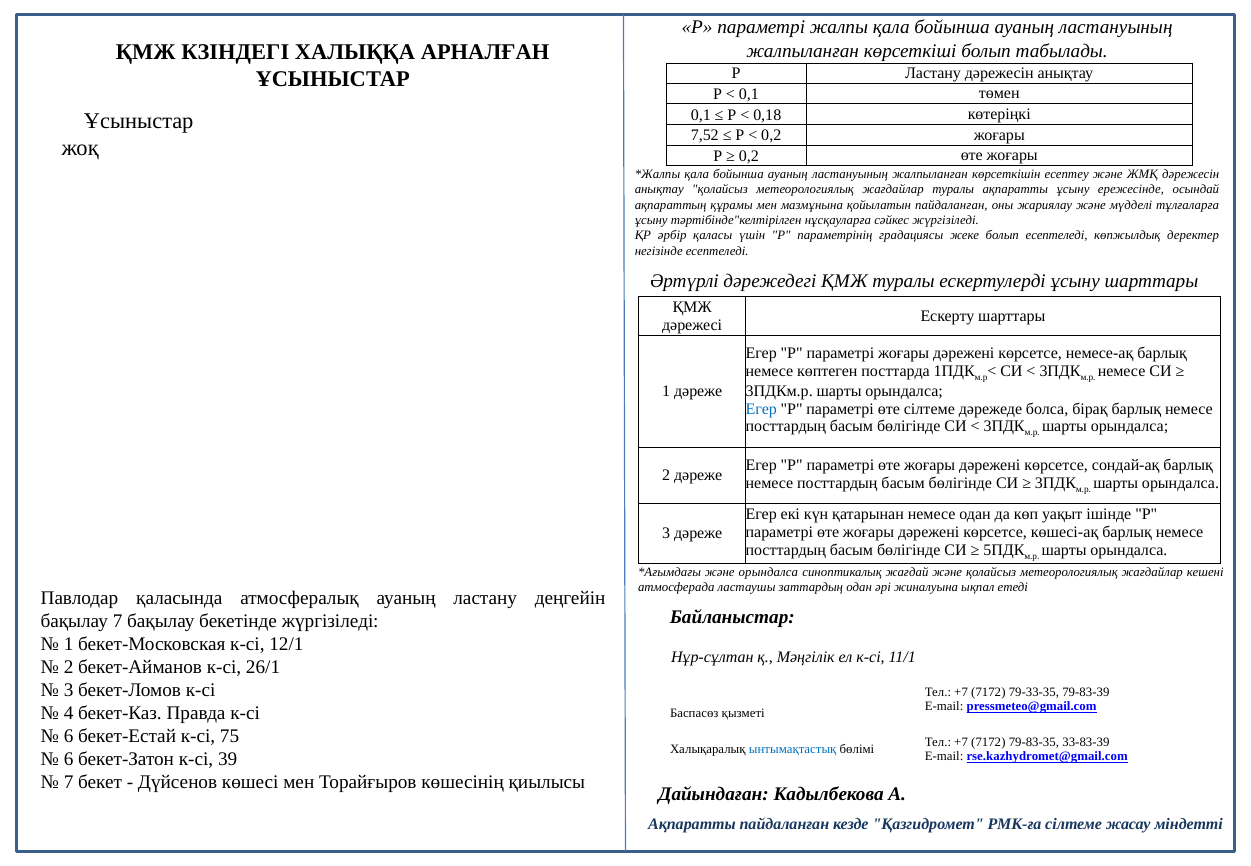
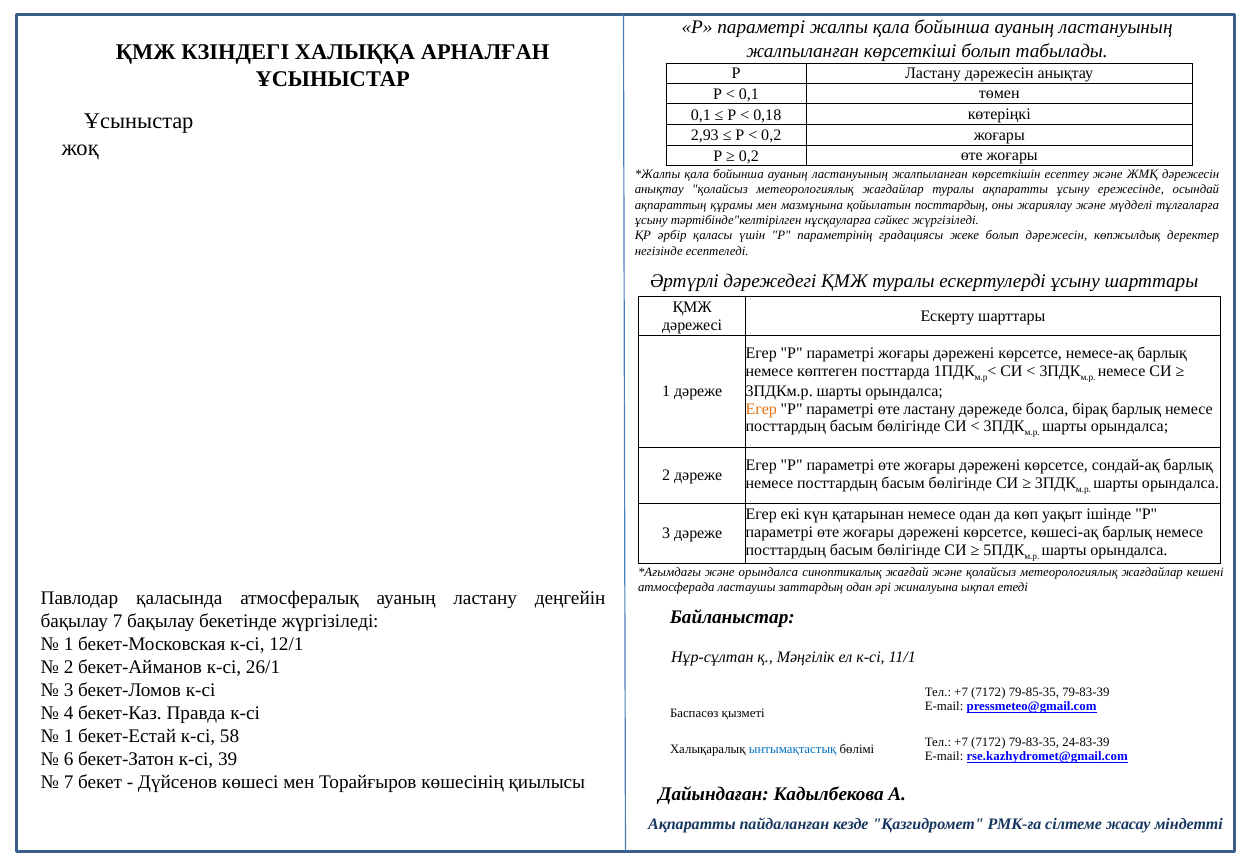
7,52: 7,52 -> 2,93
қойылатын пайдаланған: пайдаланған -> посттардың
болып есептеледі: есептеледі -> дәрежесін
Егер at (761, 409) colour: blue -> orange
өте сілтеме: сілтеме -> ластану
79-33-35: 79-33-35 -> 79-85-35
6 at (69, 736): 6 -> 1
75: 75 -> 58
33-83-39: 33-83-39 -> 24-83-39
